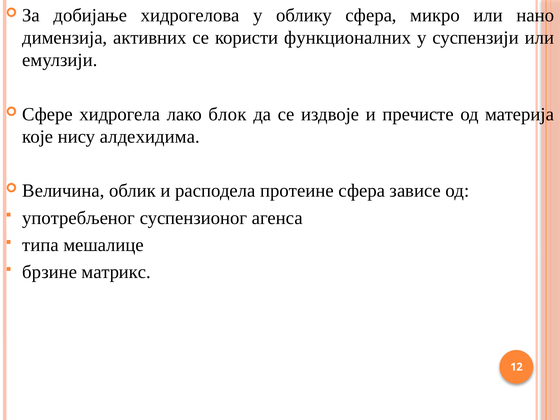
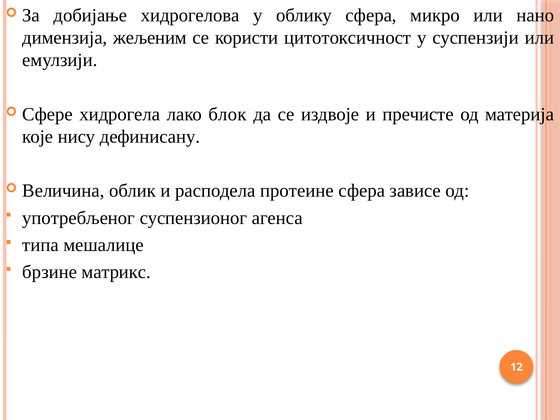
активних: активних -> жељеним
функционалних: функционалних -> цитотоксичност
алдехидима: алдехидима -> дефинисану
